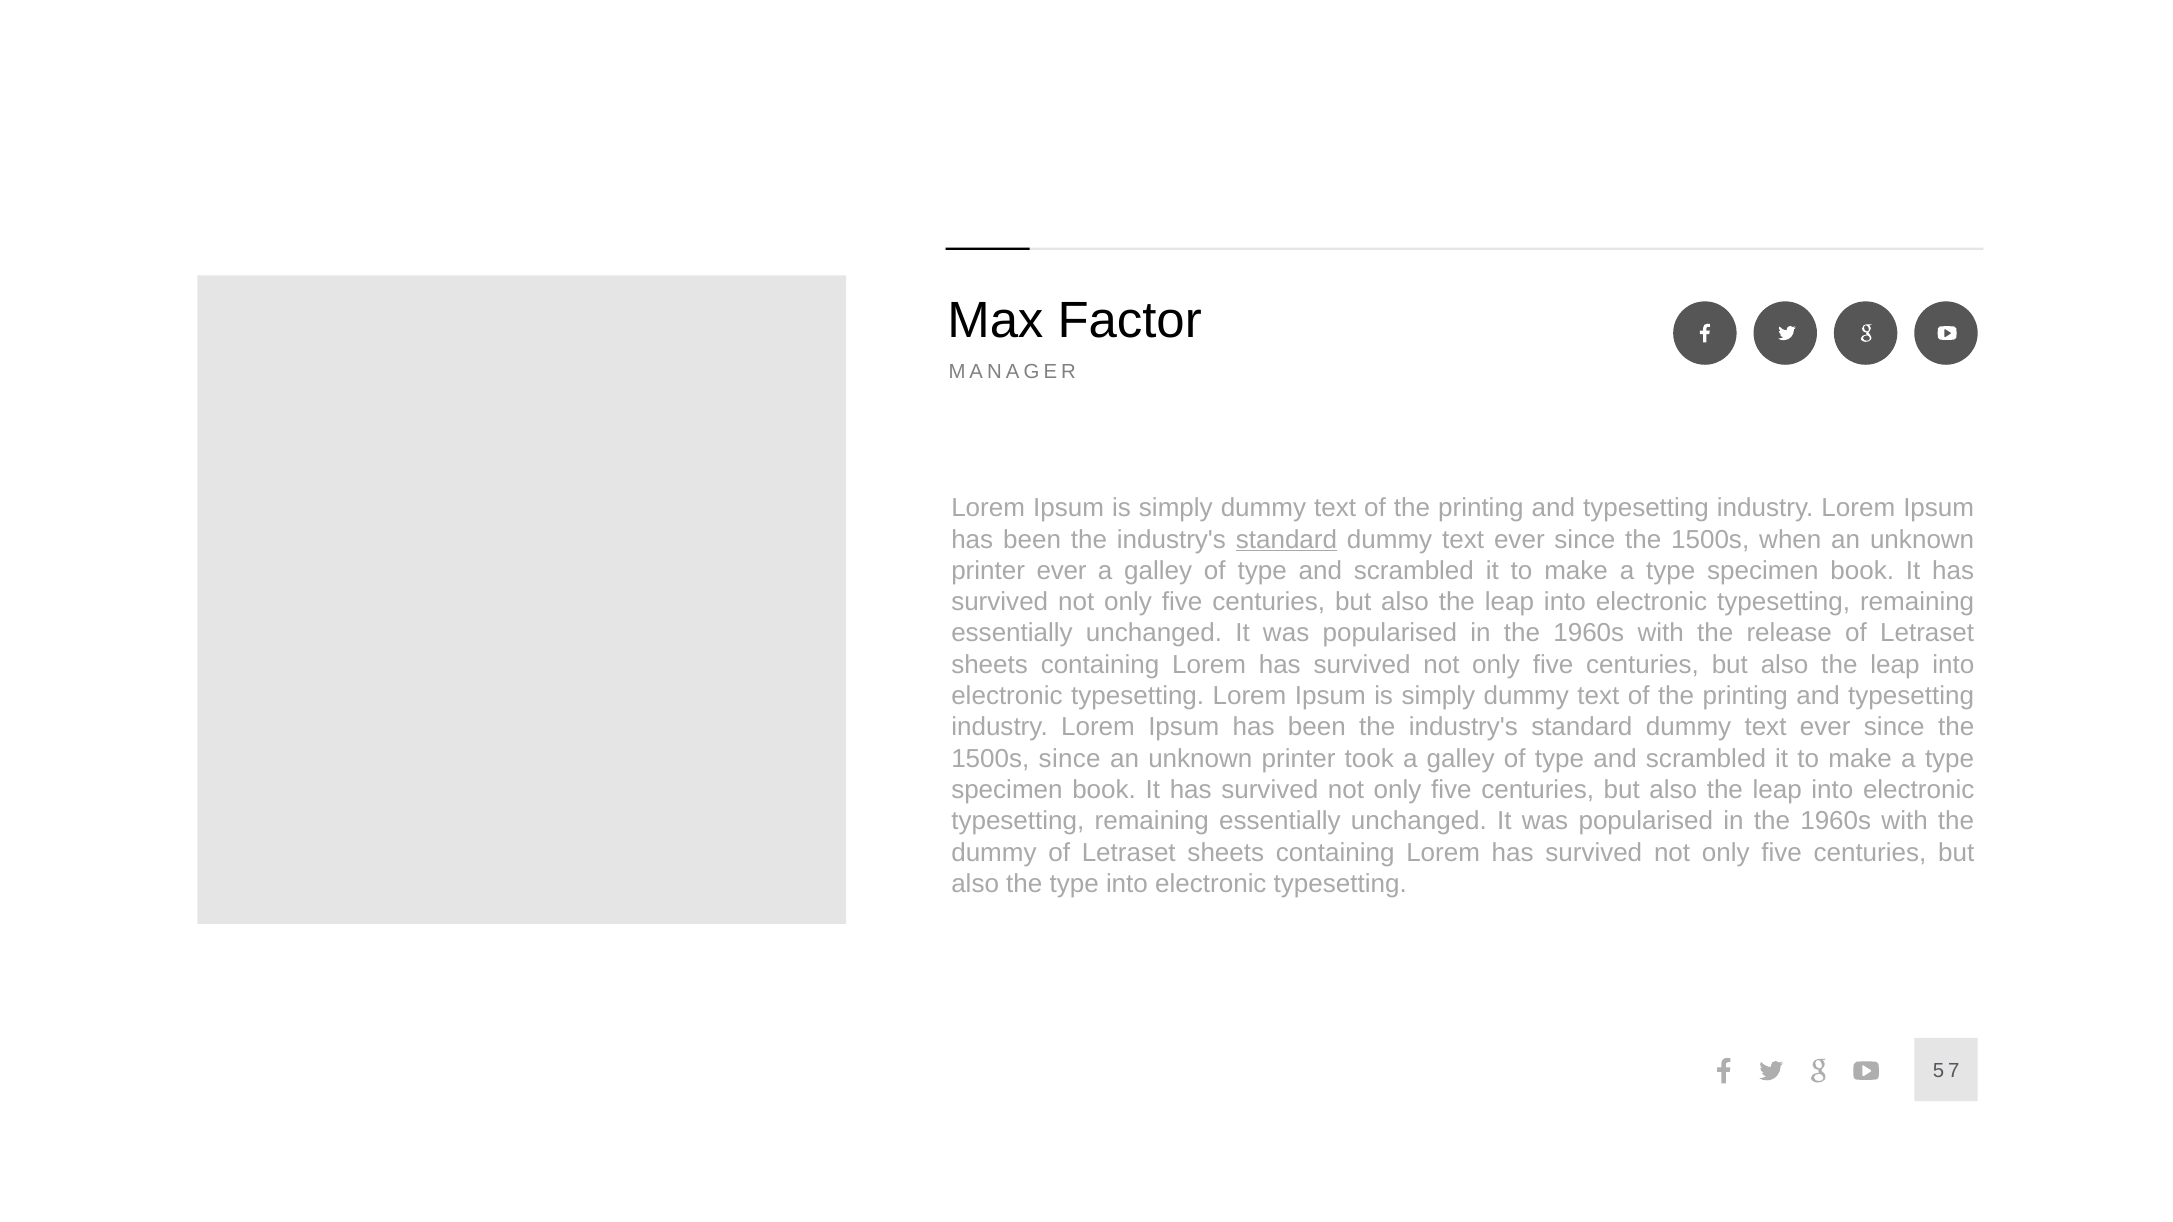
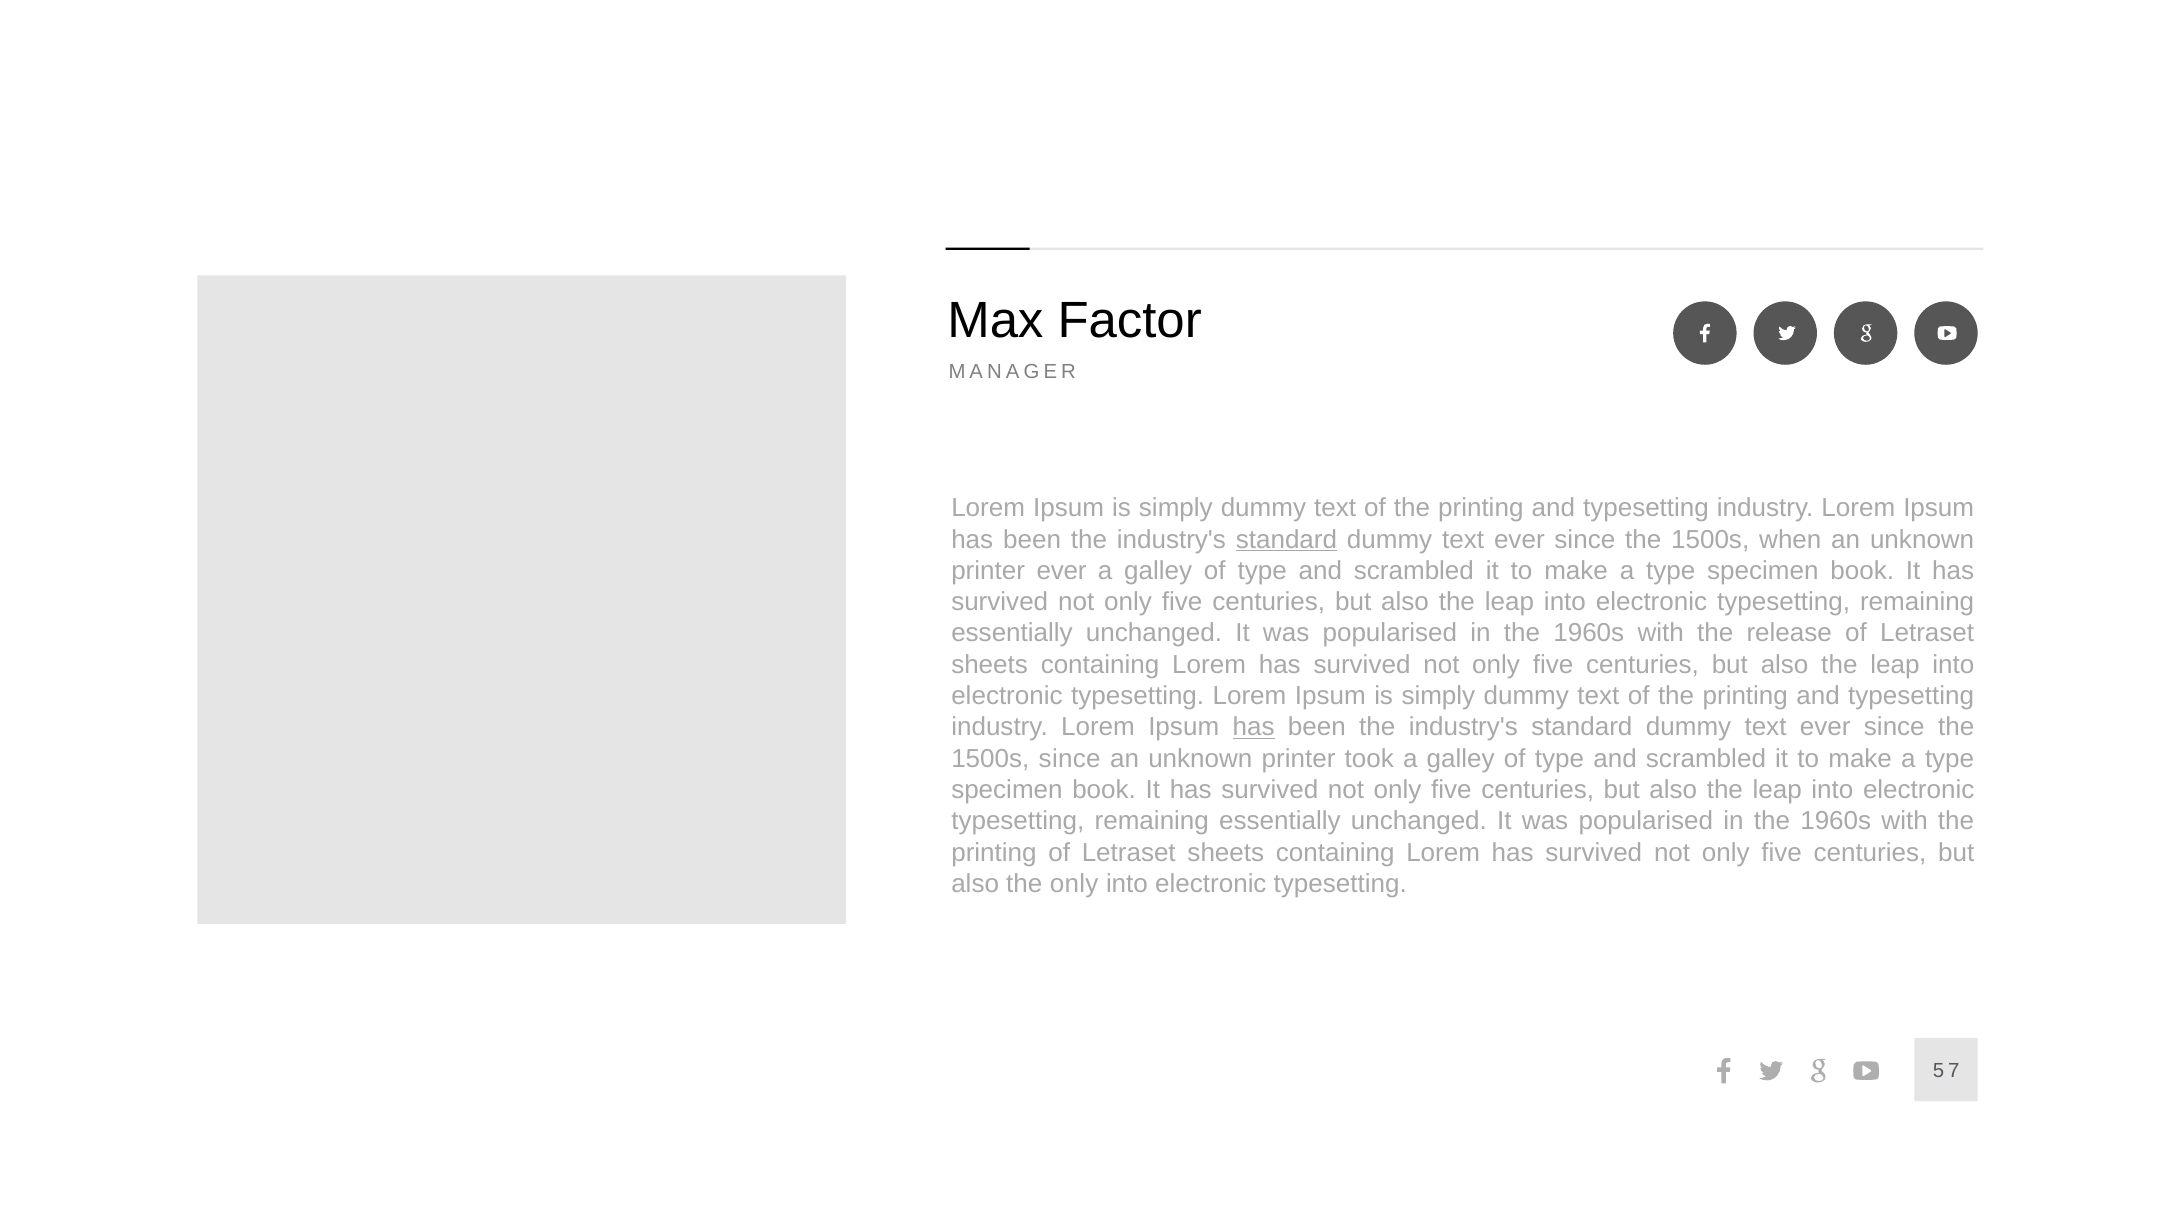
has at (1254, 727) underline: none -> present
dummy at (994, 853): dummy -> printing
the type: type -> only
